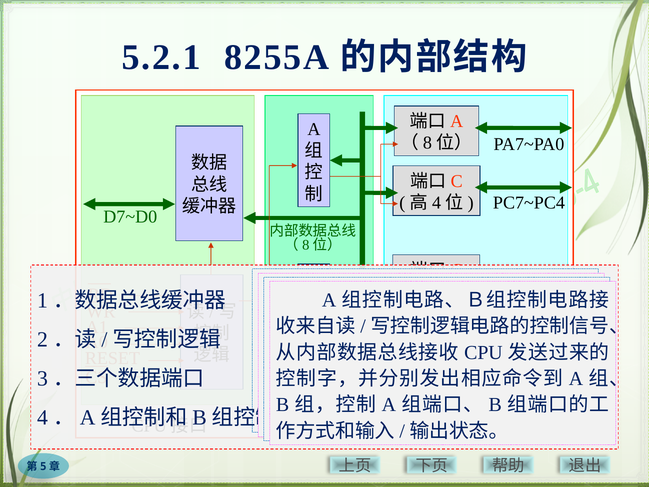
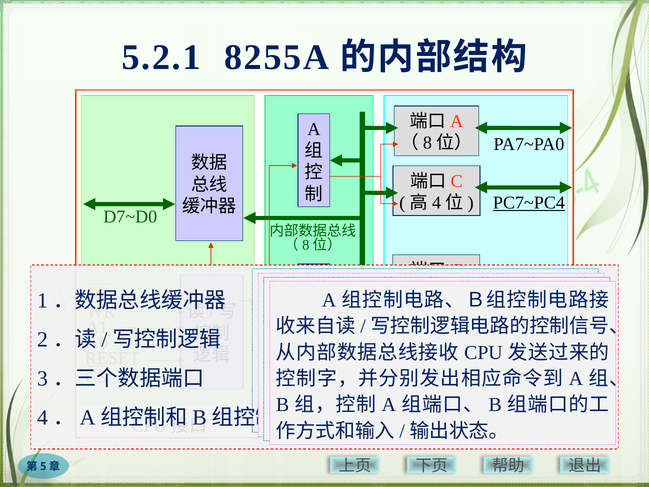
PC7~PC4 underline: none -> present
